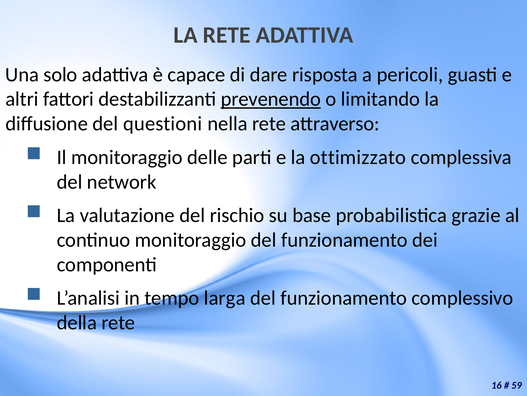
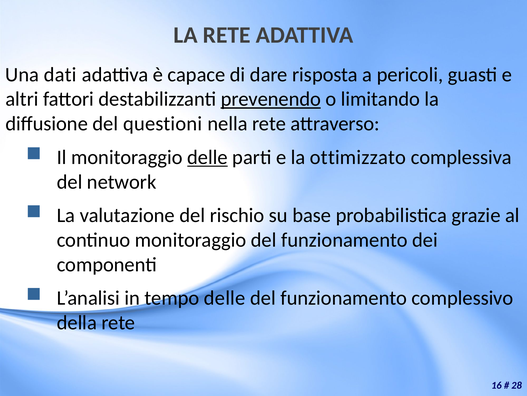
solo: solo -> dati
delle at (207, 157) underline: none -> present
tempo larga: larga -> delle
59: 59 -> 28
